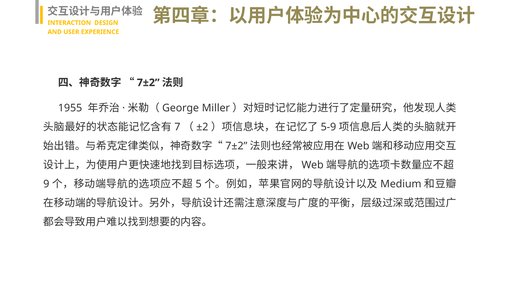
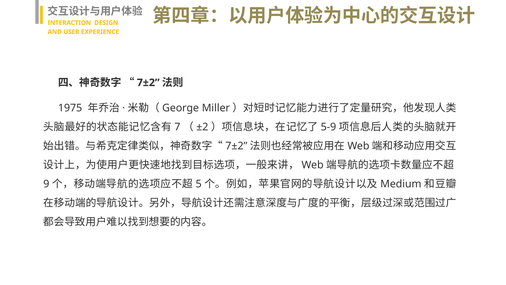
1955: 1955 -> 1975
